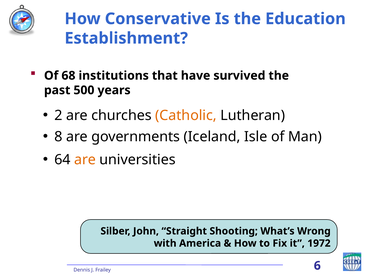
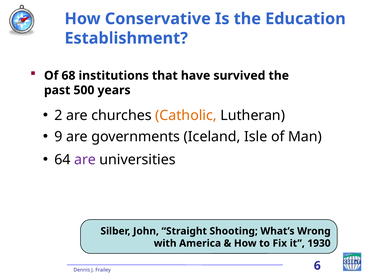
8: 8 -> 9
are at (85, 160) colour: orange -> purple
1972: 1972 -> 1930
